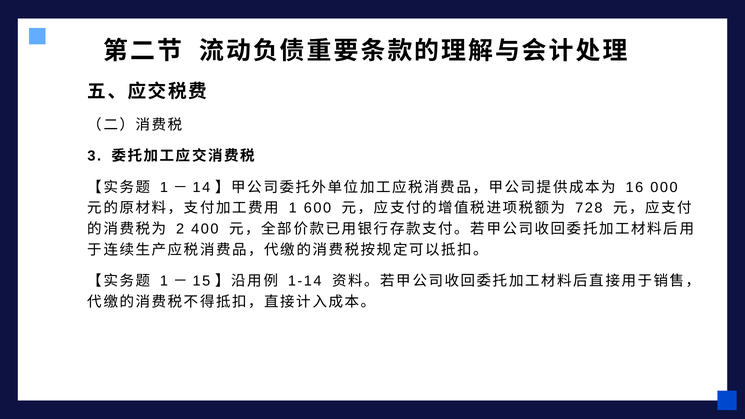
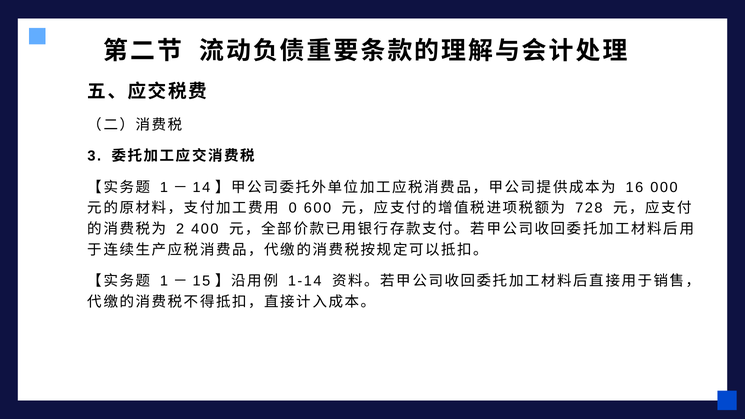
1 at (293, 208): 1 -> 0
